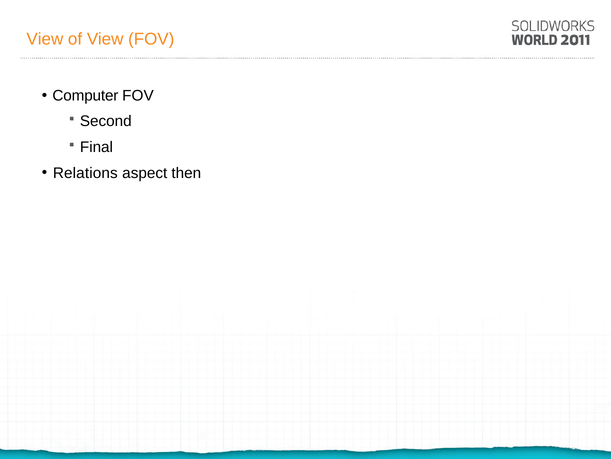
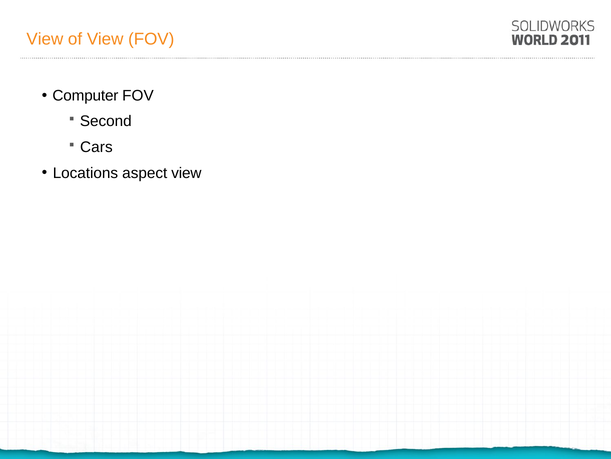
Final: Final -> Cars
Relations: Relations -> Locations
aspect then: then -> view
